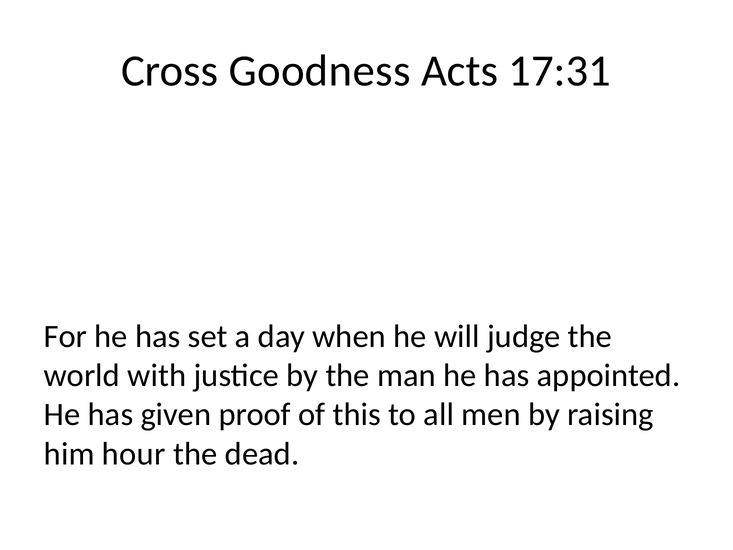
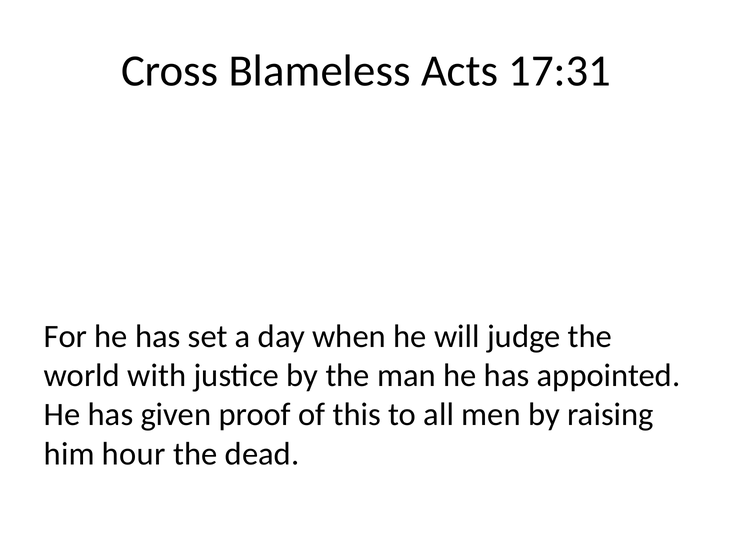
Goodness: Goodness -> Blameless
